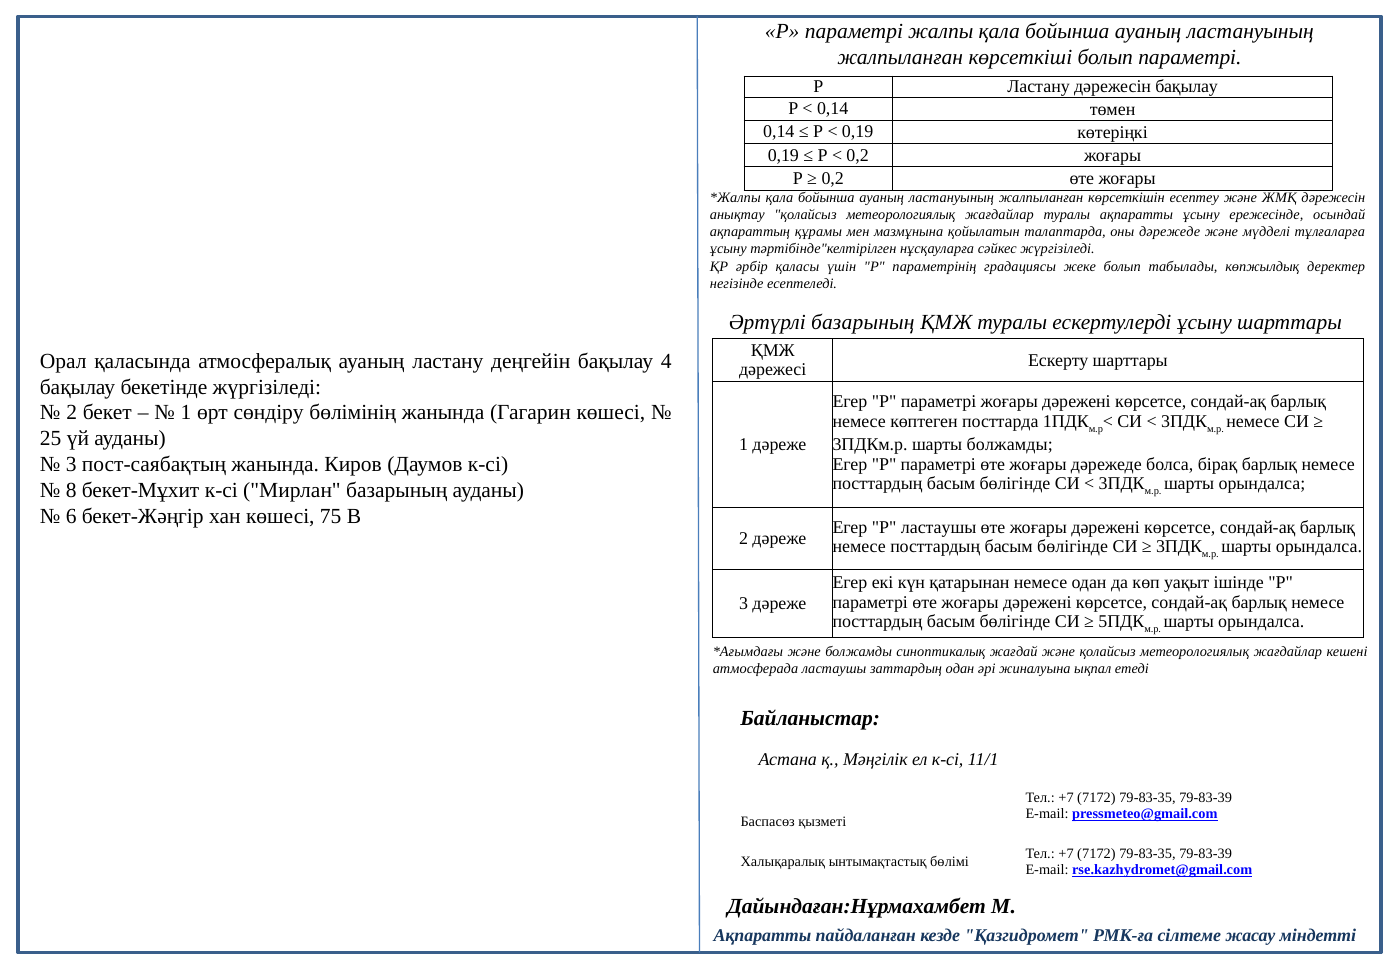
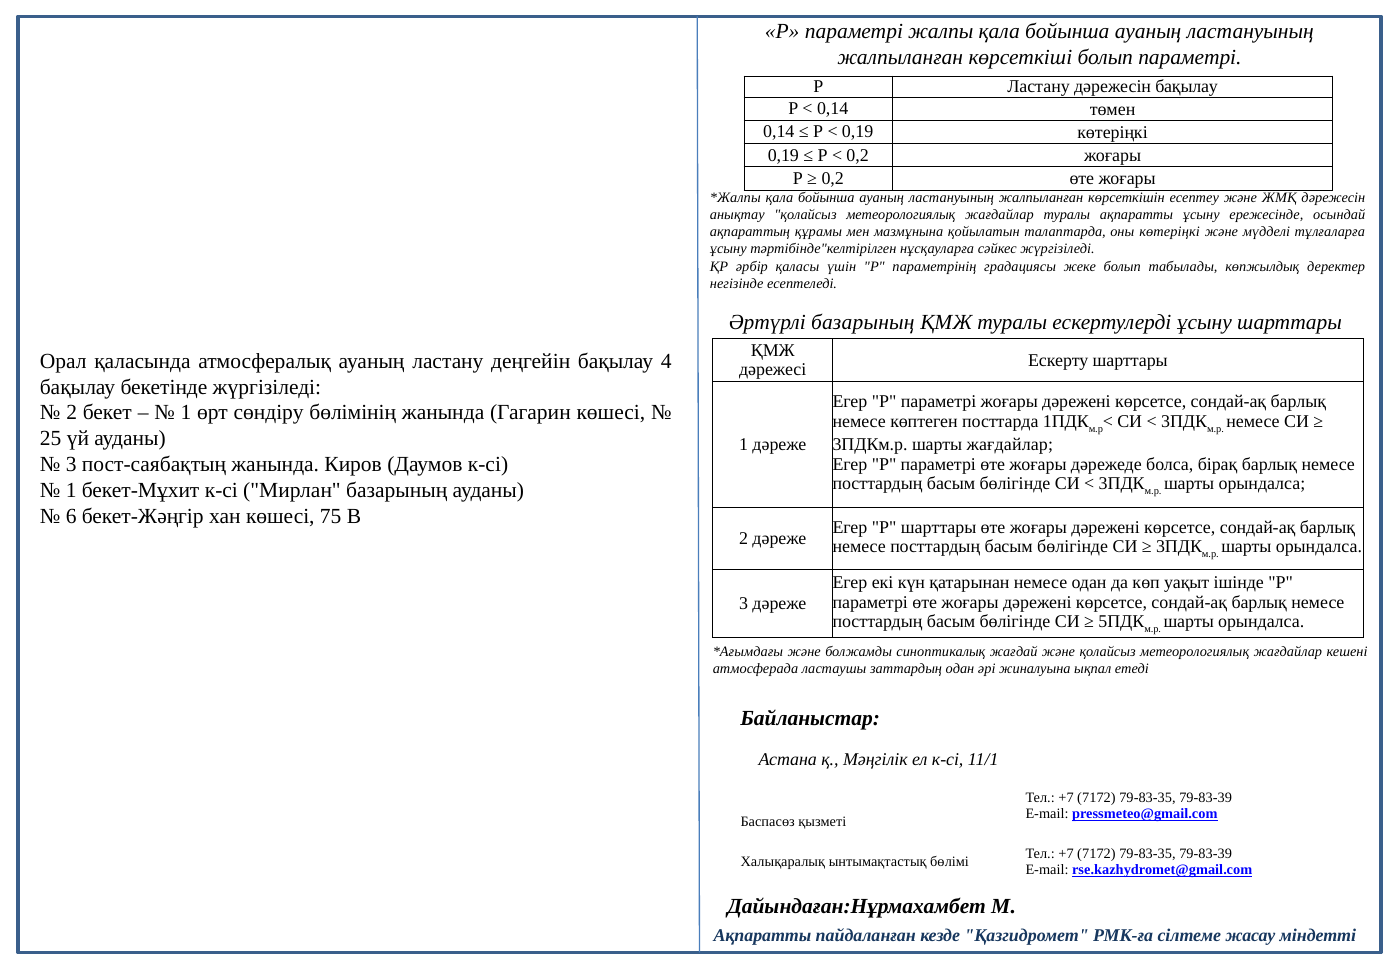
оны дәрежеде: дәрежеде -> көтеріңкі
шарты болжамды: болжамды -> жағдайлар
8 at (71, 490): 8 -> 1
Р ластаушы: ластаушы -> шарттары
